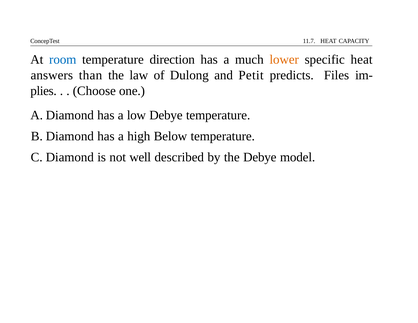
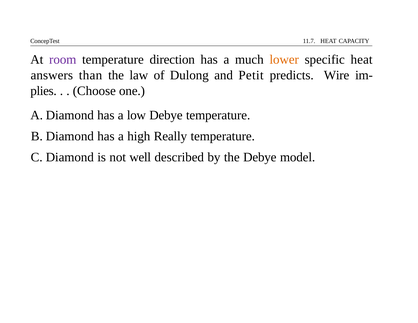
room colour: blue -> purple
Files: Files -> Wire
Below: Below -> Really
